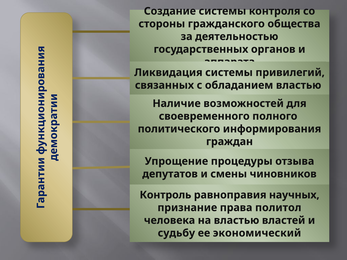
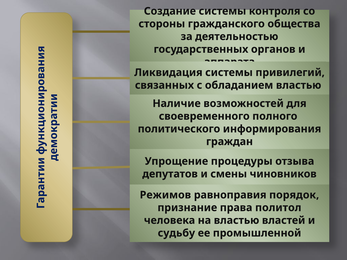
Контроль: Контроль -> Режимов
научных: научных -> порядок
экономический: экономический -> промышленной
